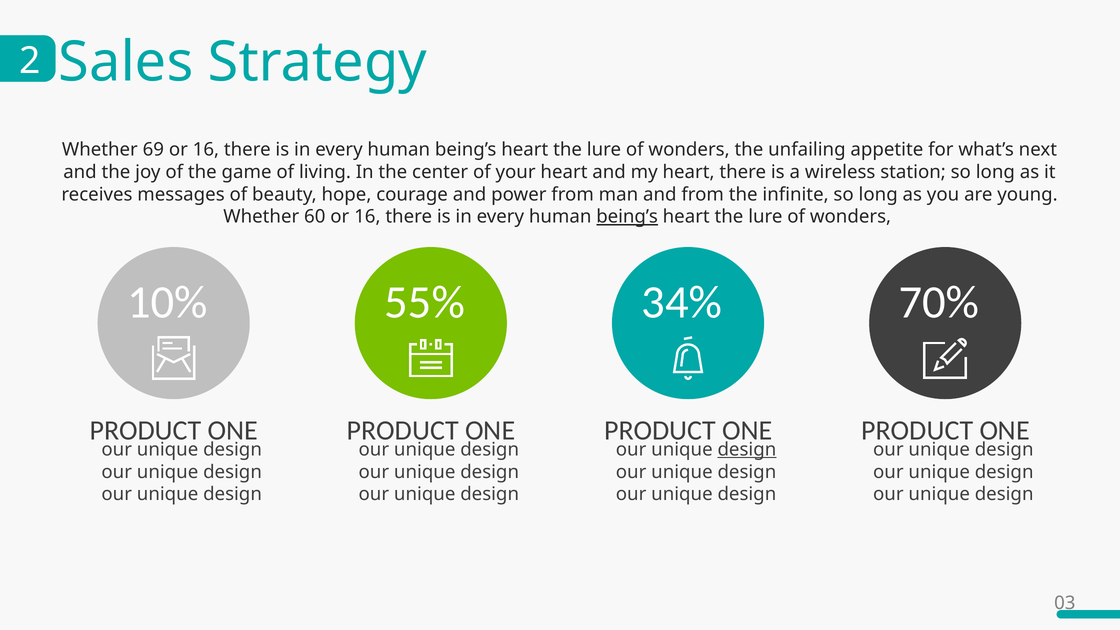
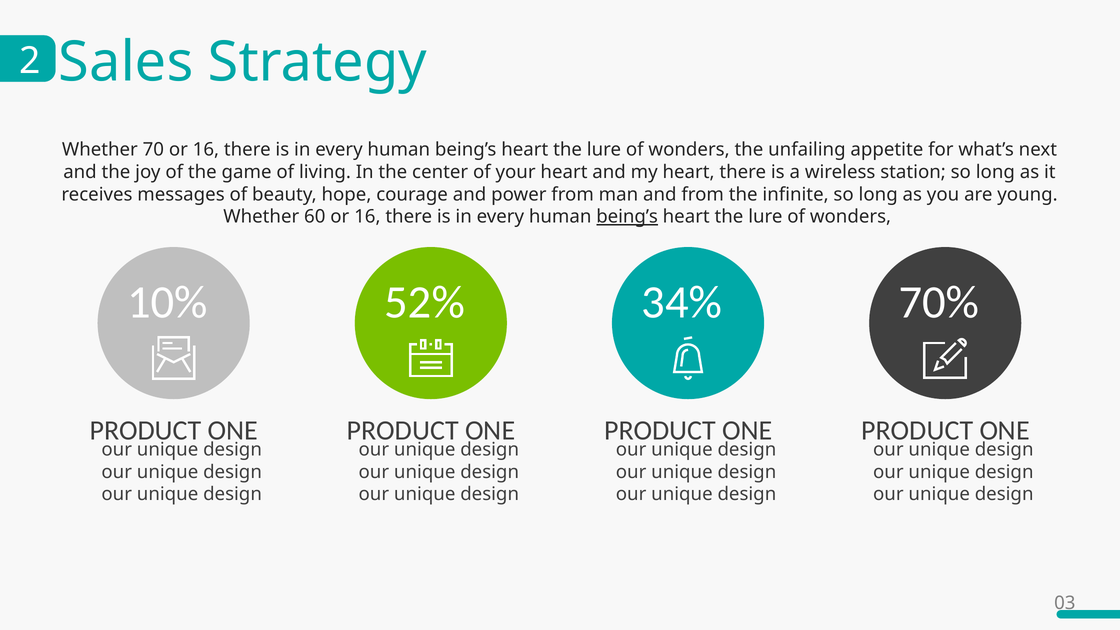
69: 69 -> 70
55%: 55% -> 52%
design at (747, 450) underline: present -> none
